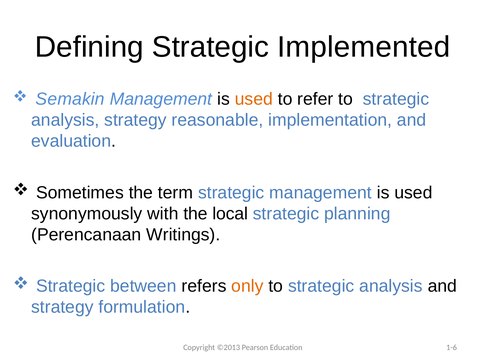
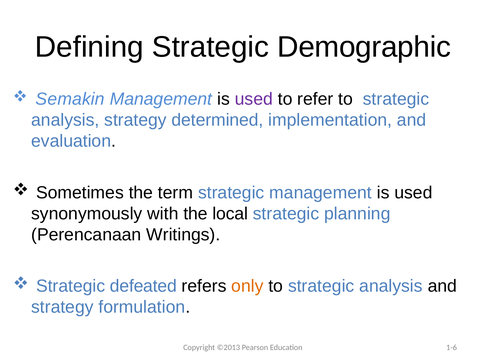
Implemented: Implemented -> Demographic
used at (254, 99) colour: orange -> purple
reasonable: reasonable -> determined
between: between -> defeated
